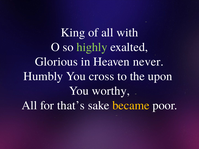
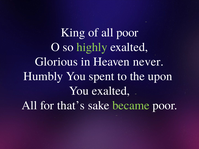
all with: with -> poor
cross: cross -> spent
You worthy: worthy -> exalted
became colour: yellow -> light green
